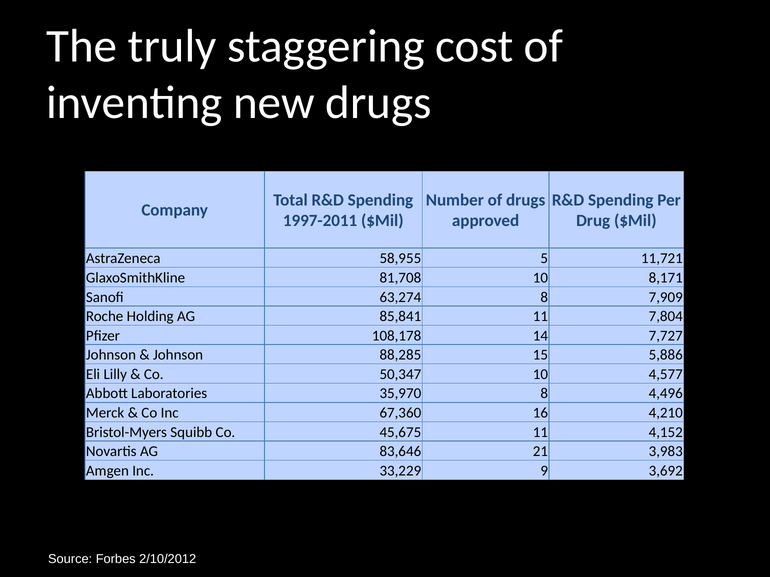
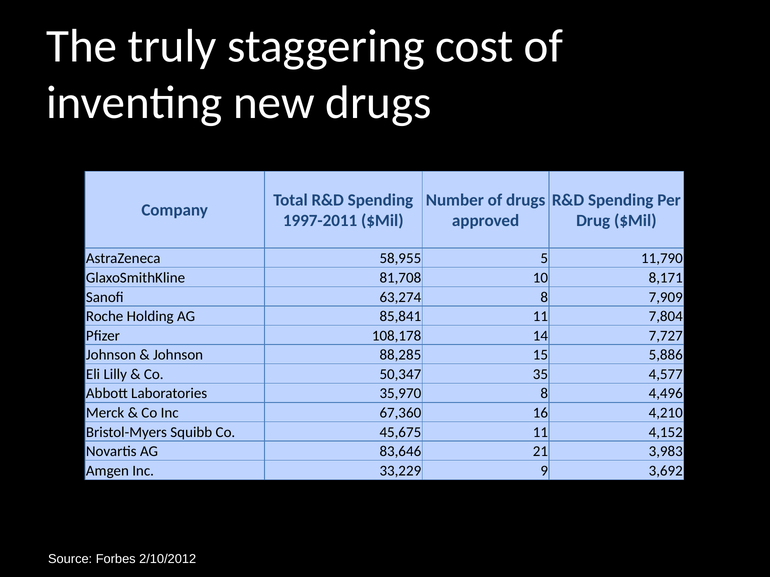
11,721: 11,721 -> 11,790
50,347 10: 10 -> 35
